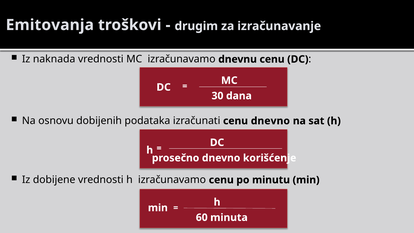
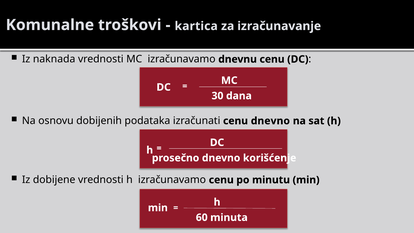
Emitovanja: Emitovanja -> Komunalne
drugim: drugim -> kartica
